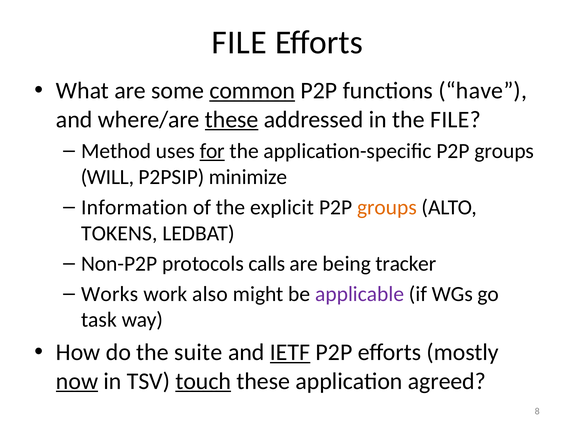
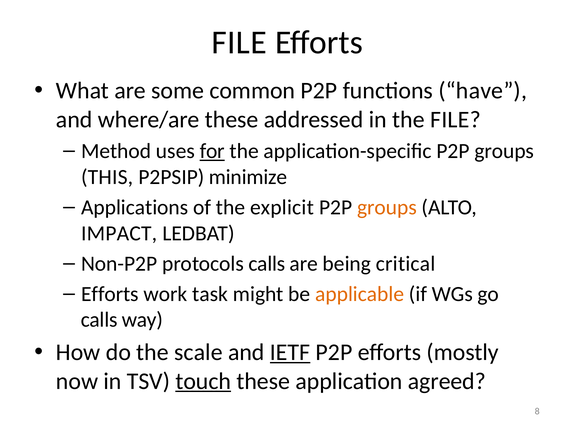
common underline: present -> none
these at (232, 119) underline: present -> none
WILL: WILL -> THIS
Information: Information -> Applications
TOKENS: TOKENS -> IMPACT
tracker: tracker -> critical
Works at (110, 294): Works -> Efforts
also: also -> task
applicable colour: purple -> orange
task at (99, 319): task -> calls
suite: suite -> scale
now underline: present -> none
